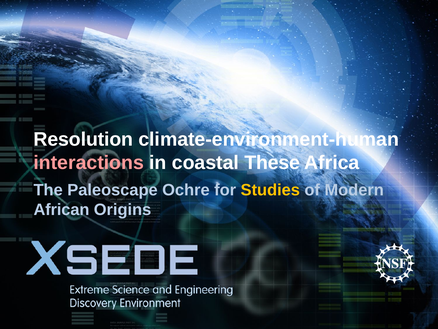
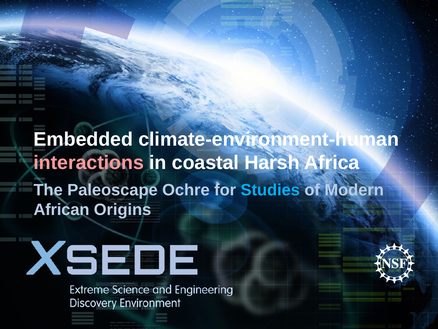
Resolution: Resolution -> Embedded
These: These -> Harsh
Studies colour: yellow -> light blue
